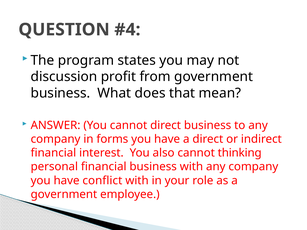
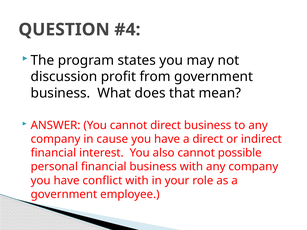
forms: forms -> cause
thinking: thinking -> possible
